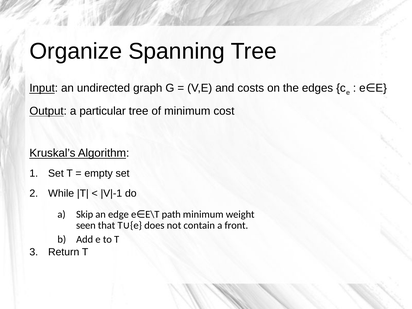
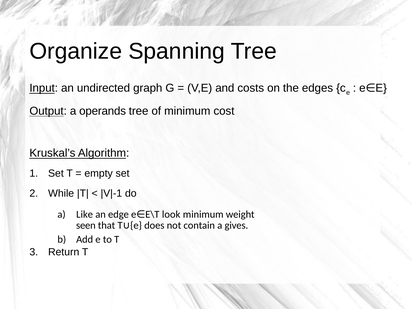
particular: particular -> operands
Skip: Skip -> Like
path: path -> look
front: front -> gives
